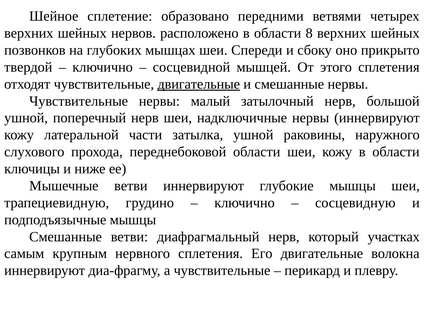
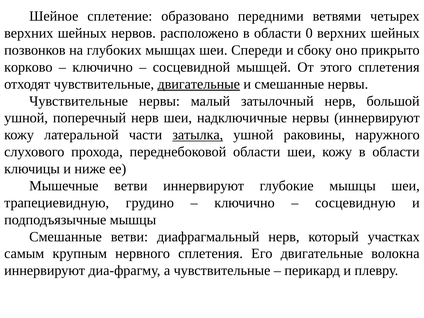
8: 8 -> 0
твердой: твердой -> корково
затылка underline: none -> present
